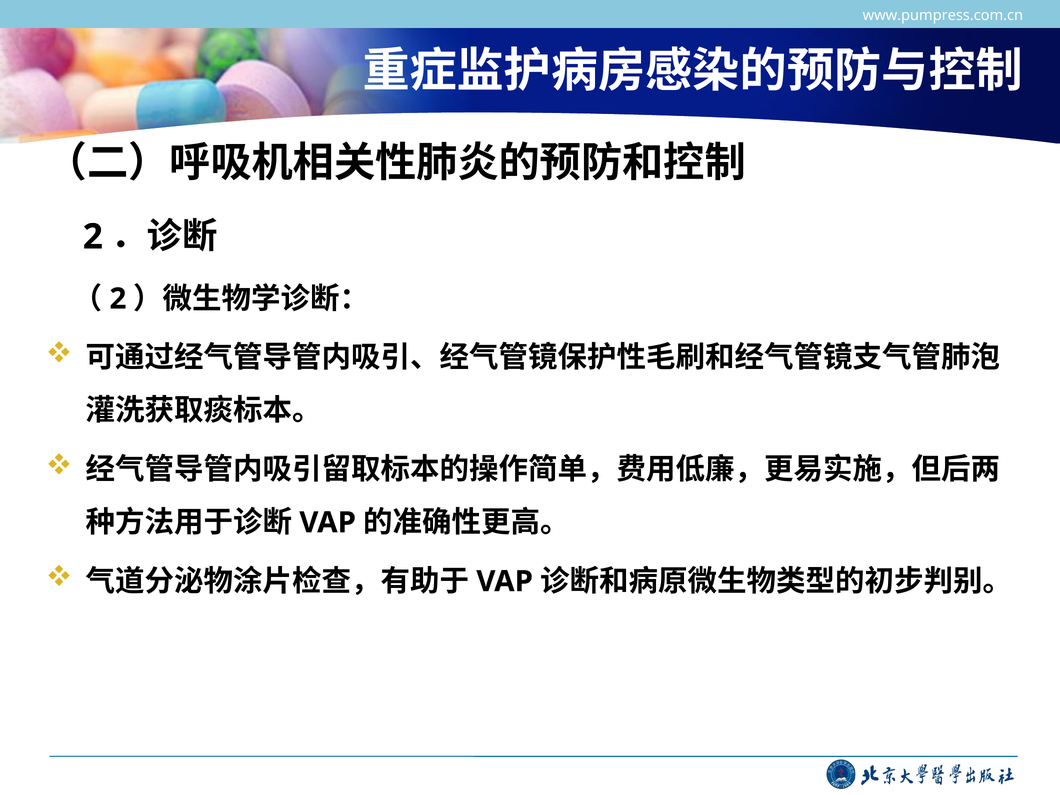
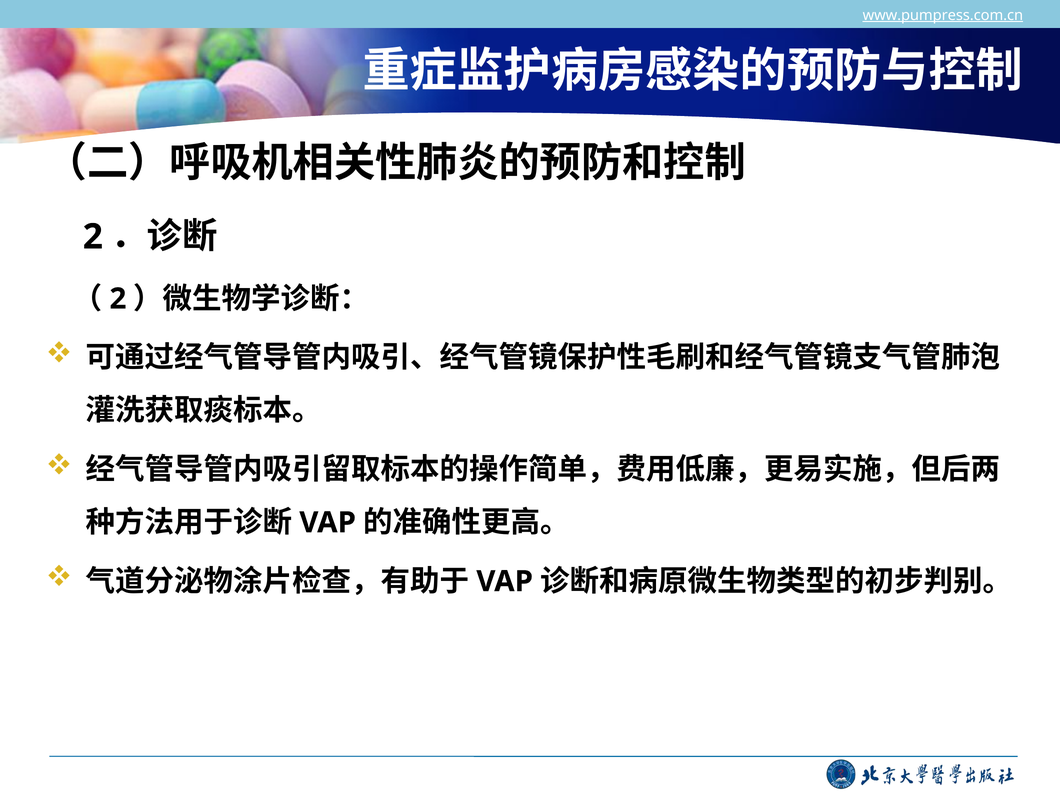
www.pumpress.com.cn underline: none -> present
